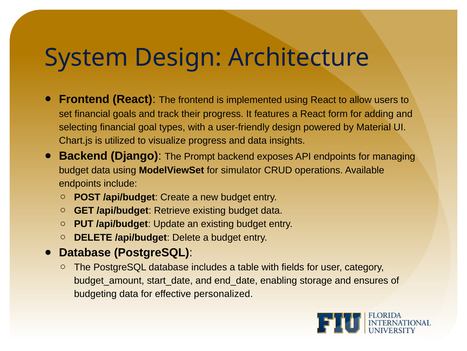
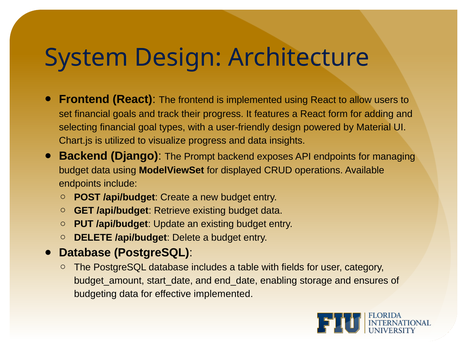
simulator: simulator -> displayed
effective personalized: personalized -> implemented
